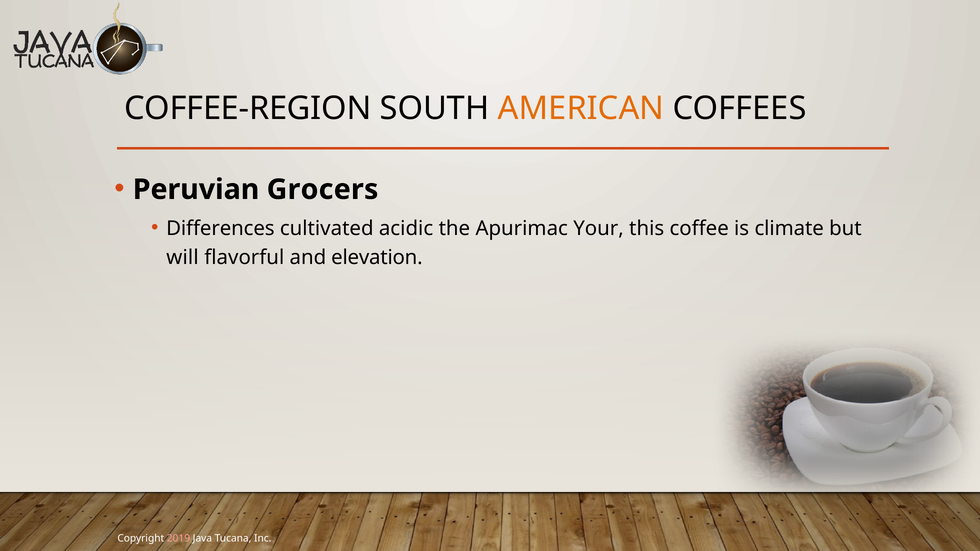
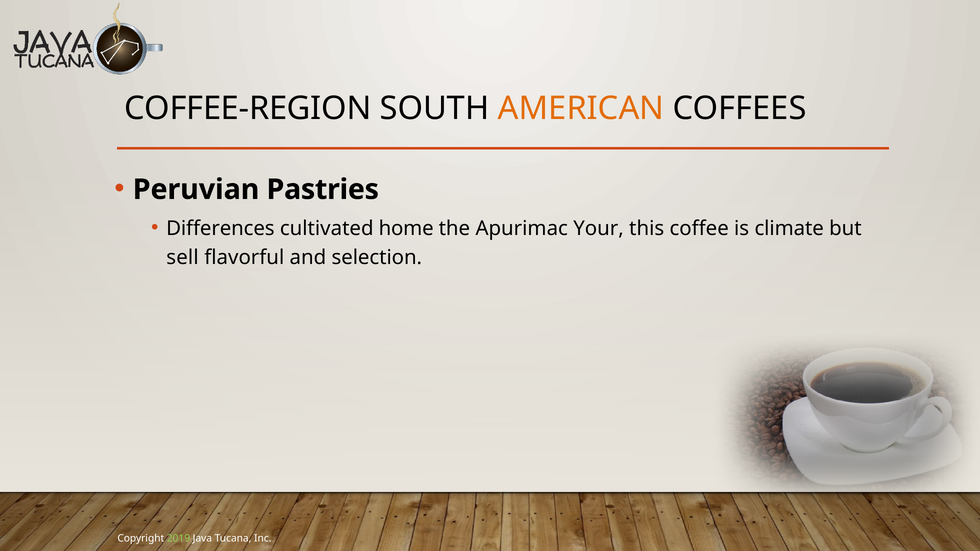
Grocers: Grocers -> Pastries
acidic: acidic -> home
will: will -> sell
elevation: elevation -> selection
2019 colour: pink -> light green
